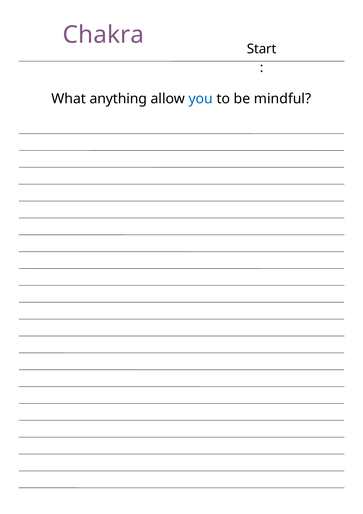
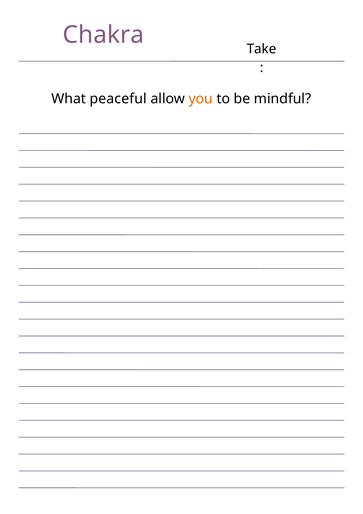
Start: Start -> Take
anything: anything -> peaceful
you colour: blue -> orange
